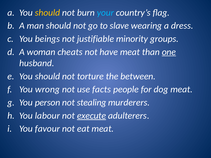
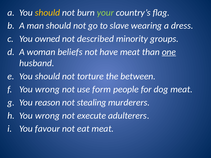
your colour: light blue -> light green
beings: beings -> owned
justifiable: justifiable -> described
cheats: cheats -> beliefs
facts: facts -> form
person: person -> reason
labour at (47, 116): labour -> wrong
execute underline: present -> none
